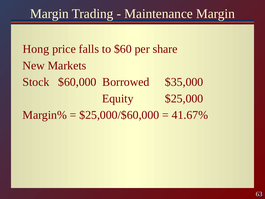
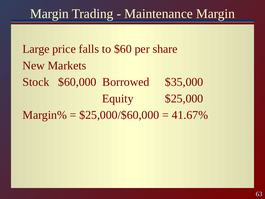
Hong: Hong -> Large
